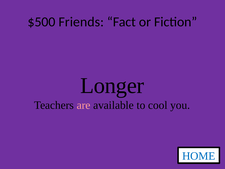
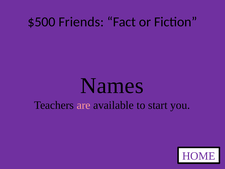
Longer: Longer -> Names
cool: cool -> start
HOME colour: blue -> purple
